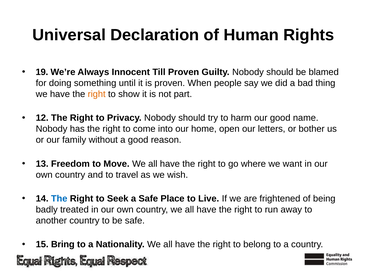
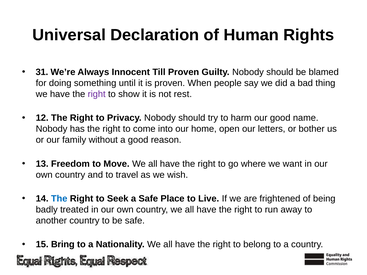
19: 19 -> 31
right at (97, 94) colour: orange -> purple
part: part -> rest
